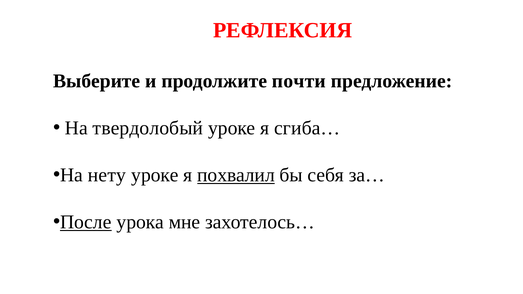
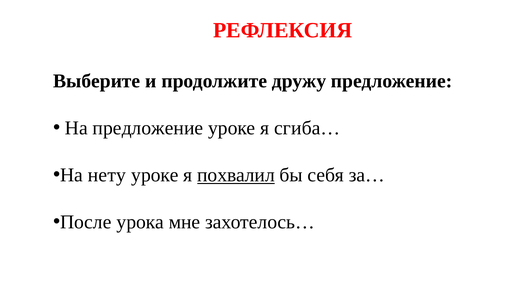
почти: почти -> дружу
На твердолобый: твердолобый -> предложение
После underline: present -> none
